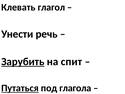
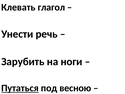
Зарубить underline: present -> none
спит: спит -> ноги
глагола: глагола -> весною
